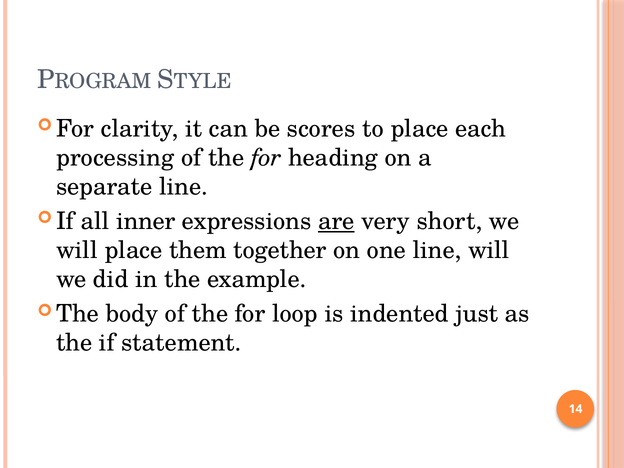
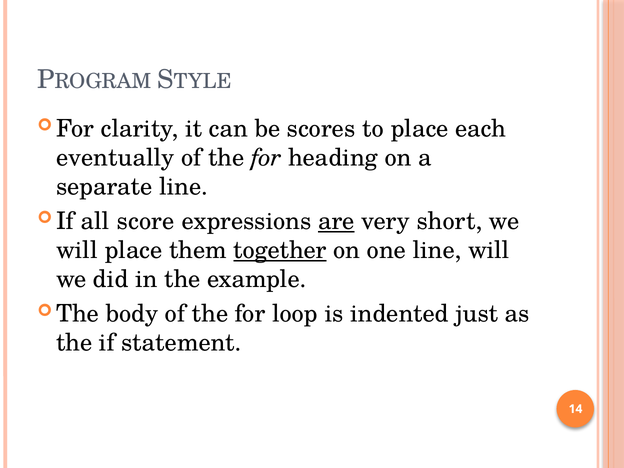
processing: processing -> eventually
inner: inner -> score
together underline: none -> present
